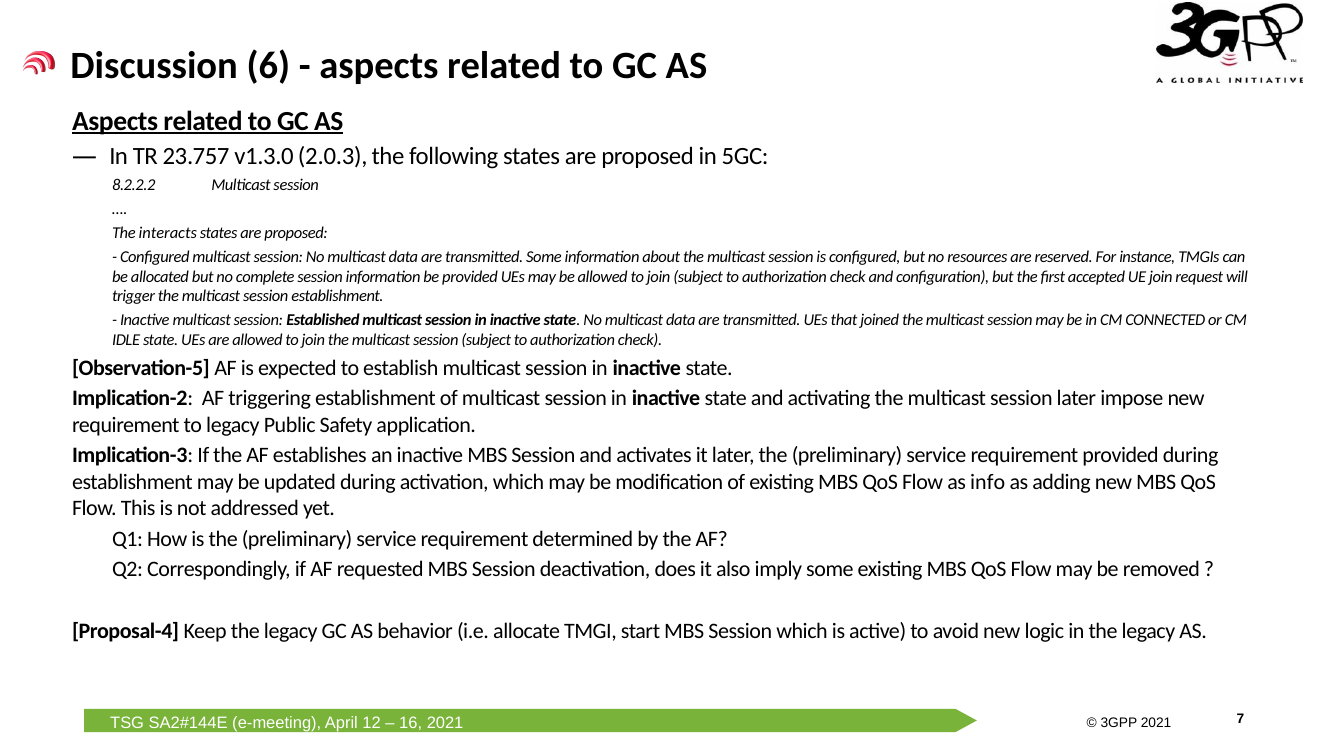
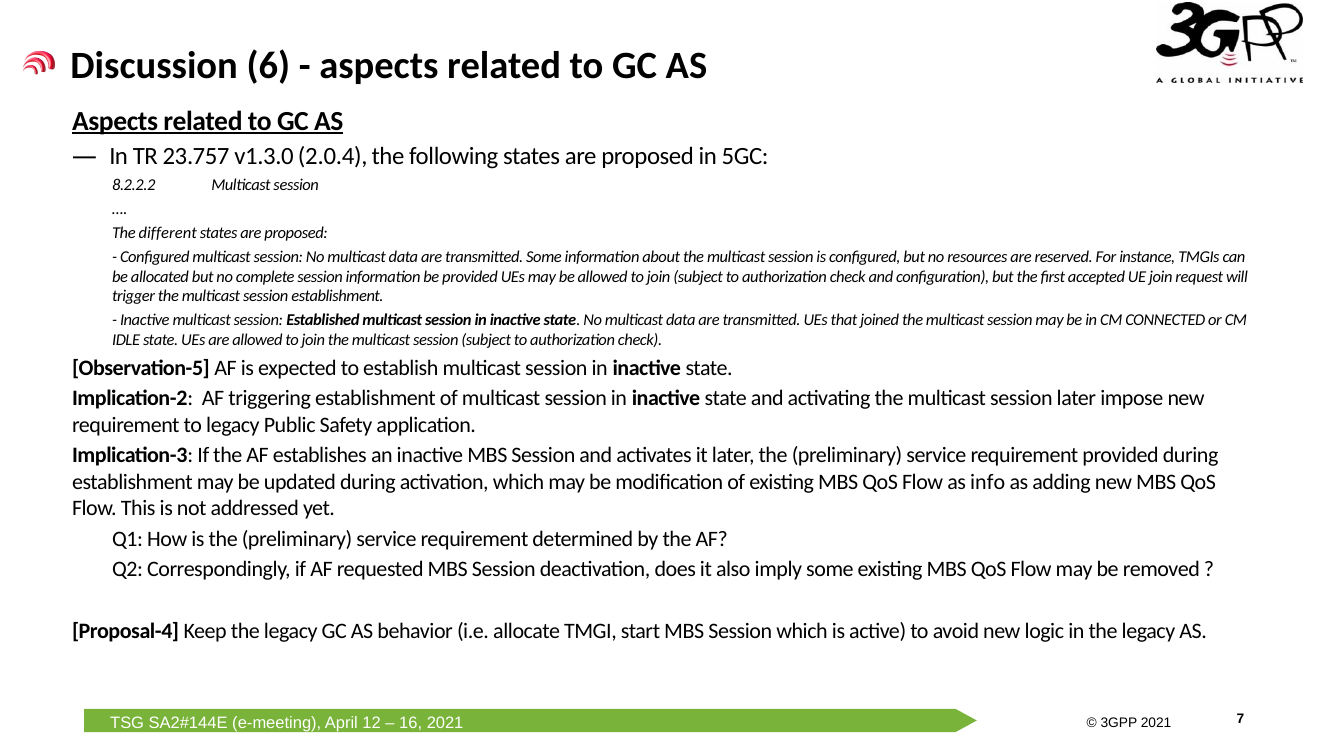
2.0.3: 2.0.3 -> 2.0.4
interacts: interacts -> different
